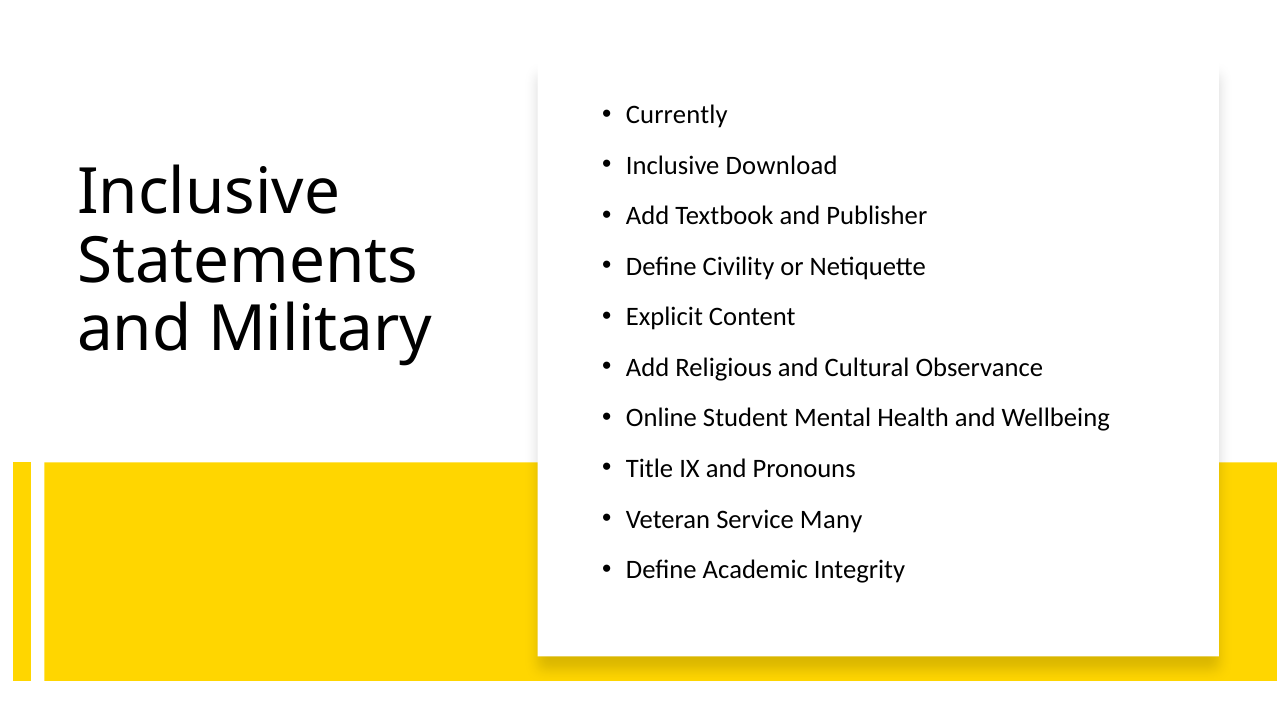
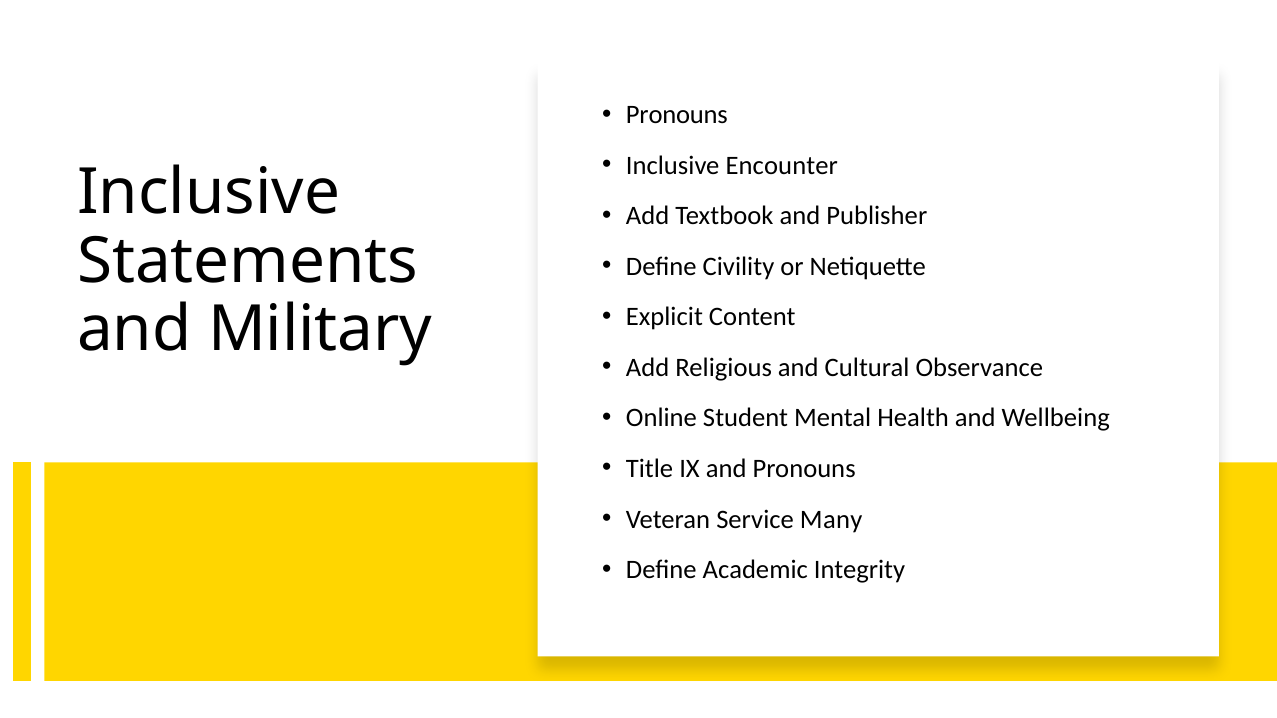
Currently at (677, 115): Currently -> Pronouns
Download: Download -> Encounter
